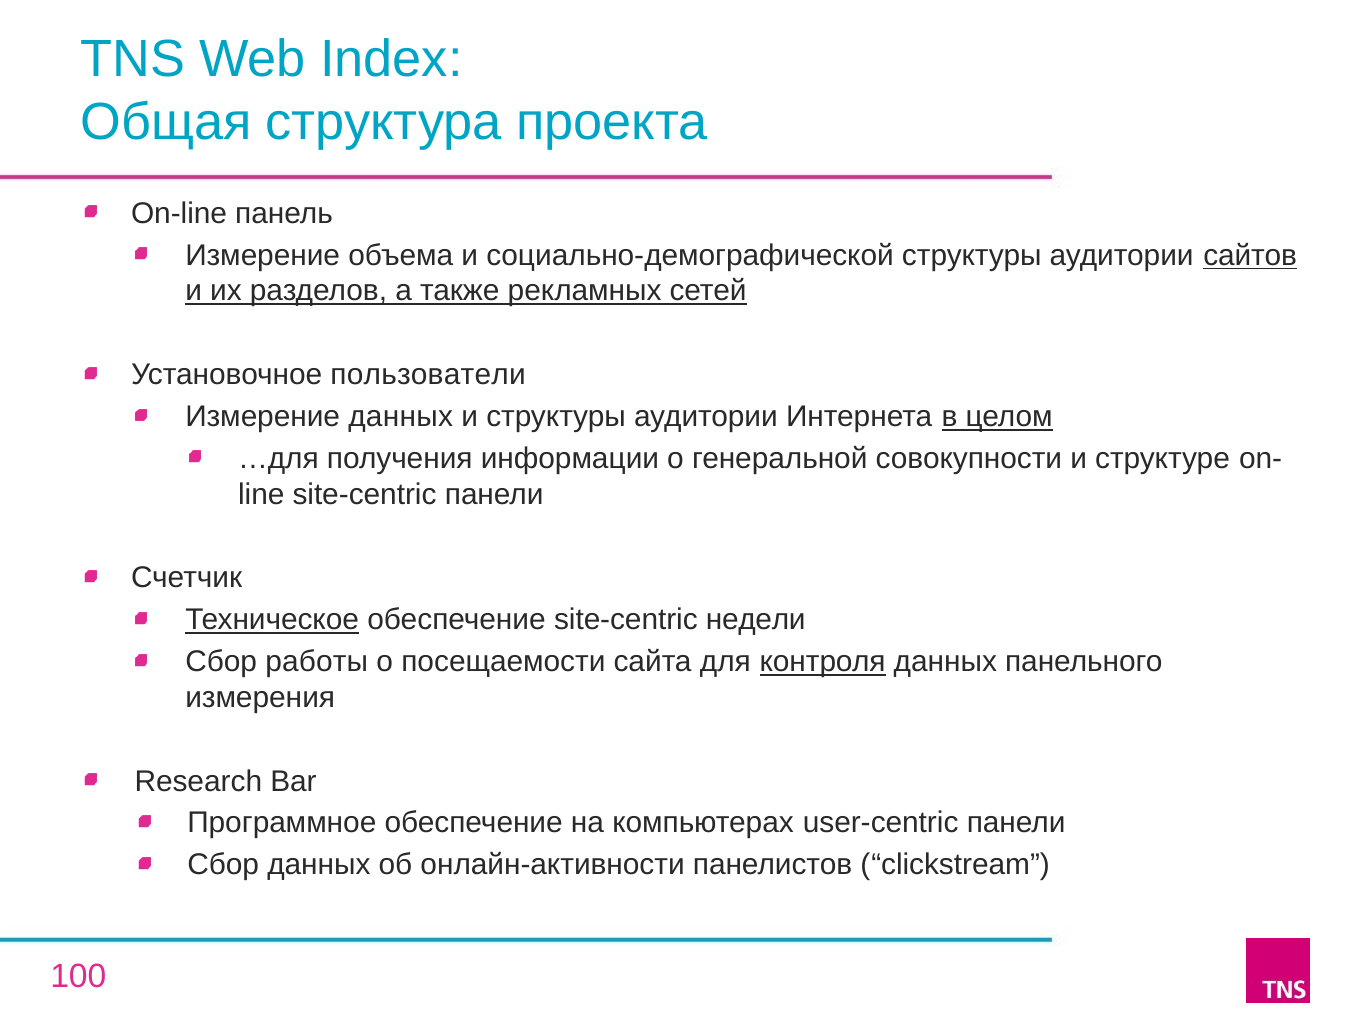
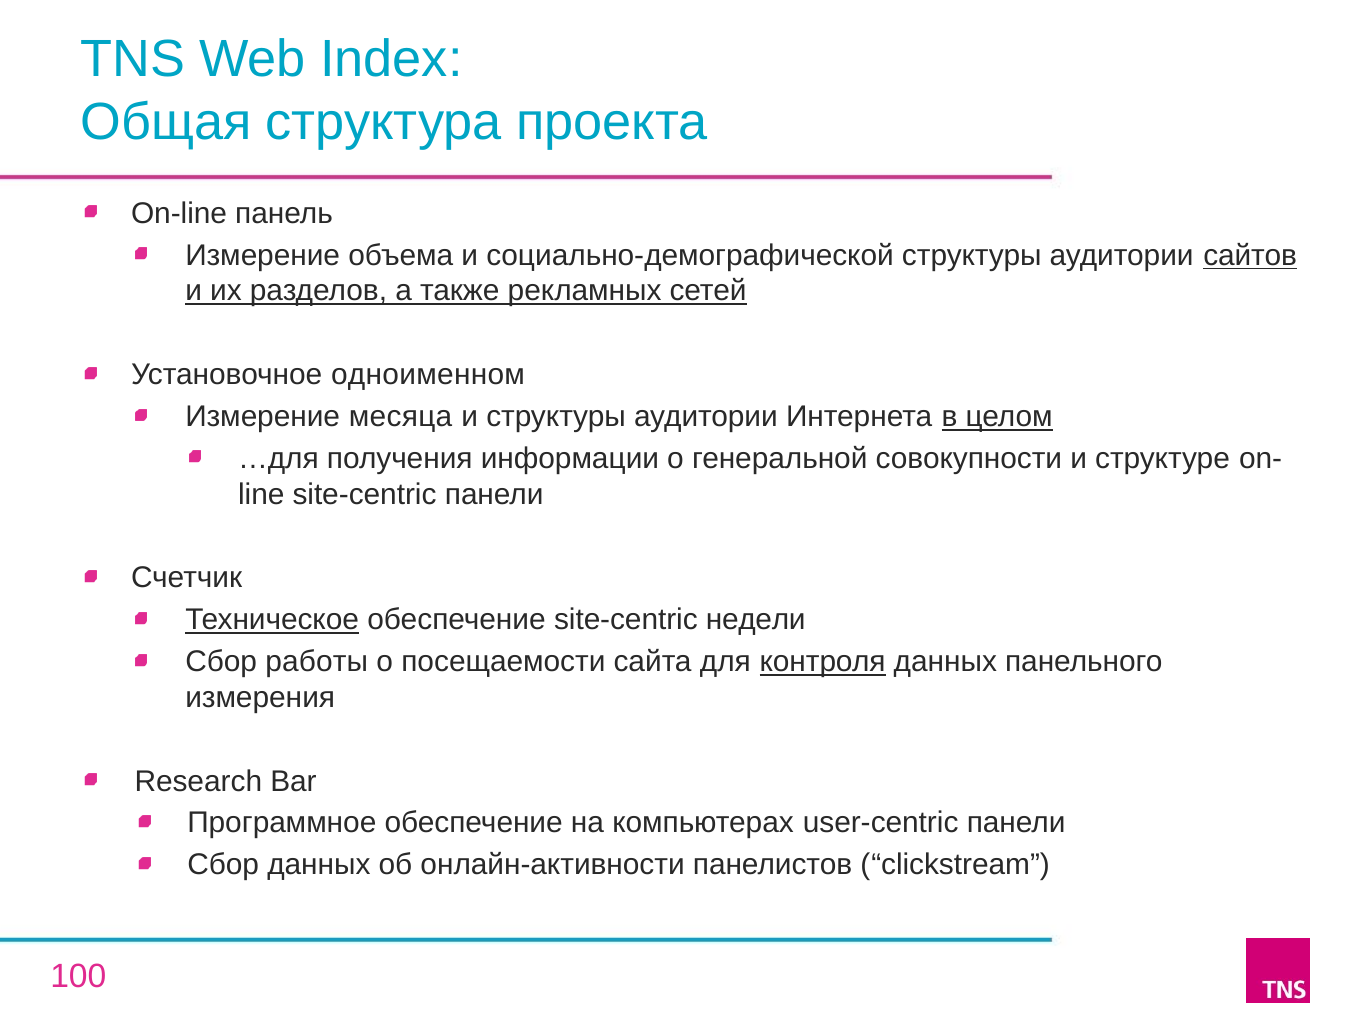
пользователи: пользователи -> одноименном
Измерение данных: данных -> месяца
